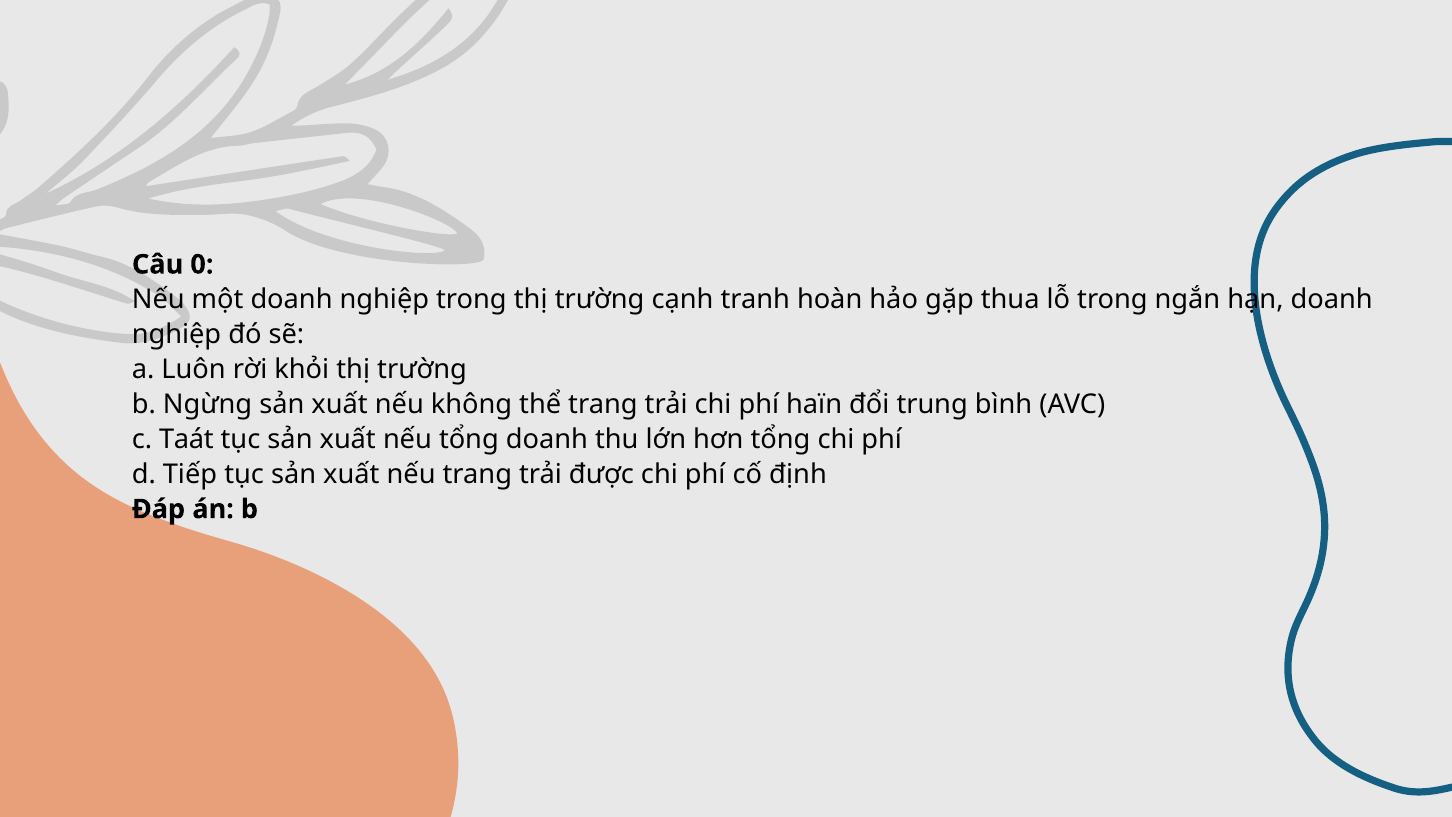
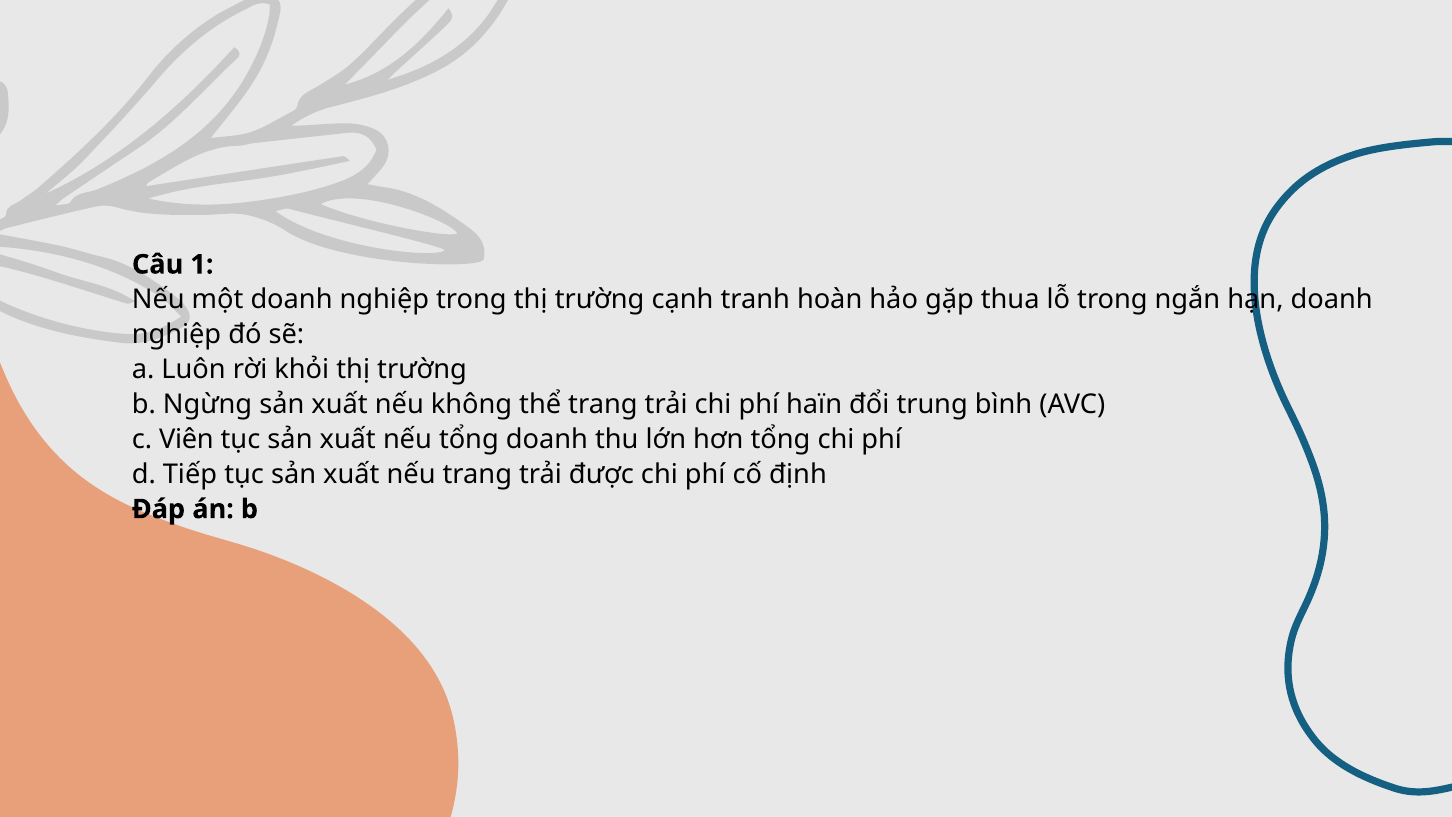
0: 0 -> 1
Taát: Taát -> Viên
